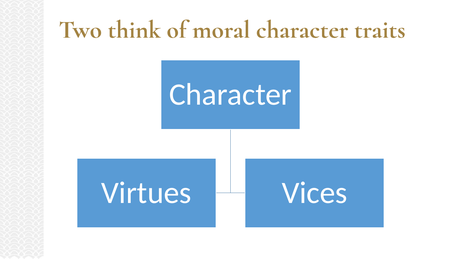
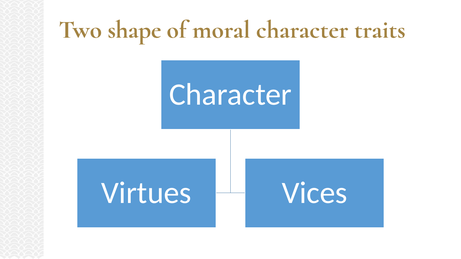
think: think -> shape
